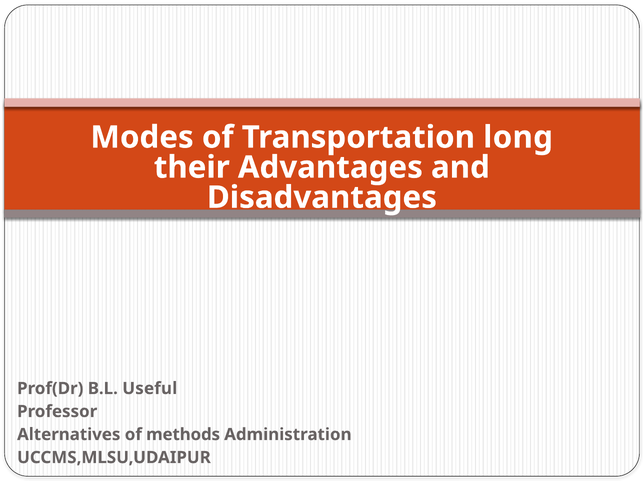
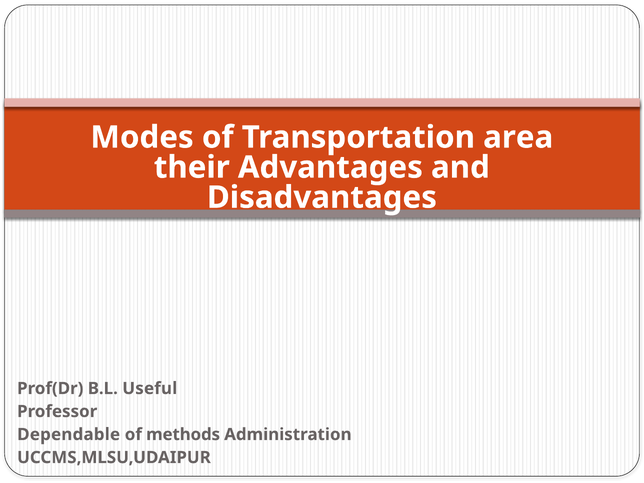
long: long -> area
Alternatives: Alternatives -> Dependable
